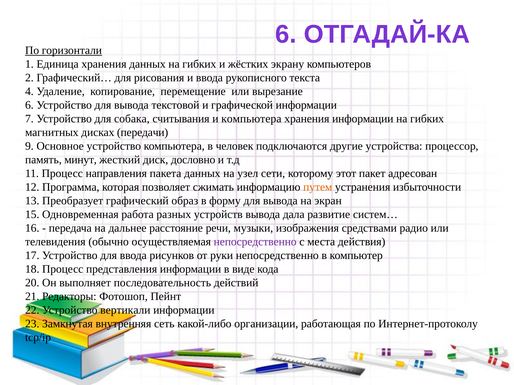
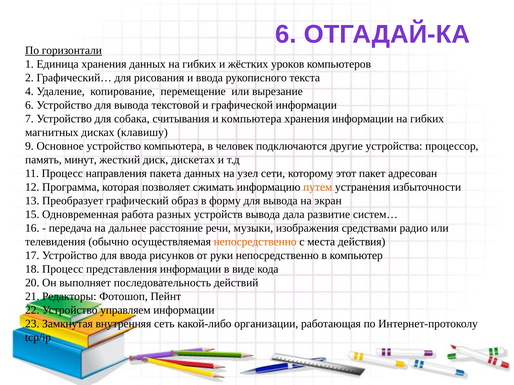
экрану: экрану -> уроков
передачи: передачи -> клавишу
дословно: дословно -> дискетах
непосредственно at (255, 242) colour: purple -> orange
вертикали: вертикали -> управляем
